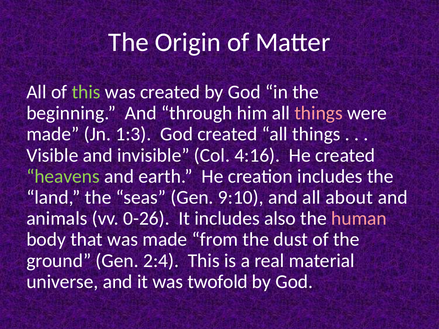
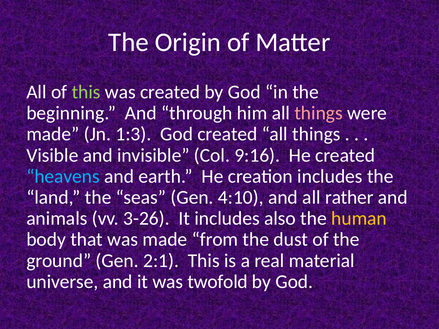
4:16: 4:16 -> 9:16
heavens colour: light green -> light blue
9:10: 9:10 -> 4:10
about: about -> rather
0-26: 0-26 -> 3-26
human colour: pink -> yellow
2:4: 2:4 -> 2:1
